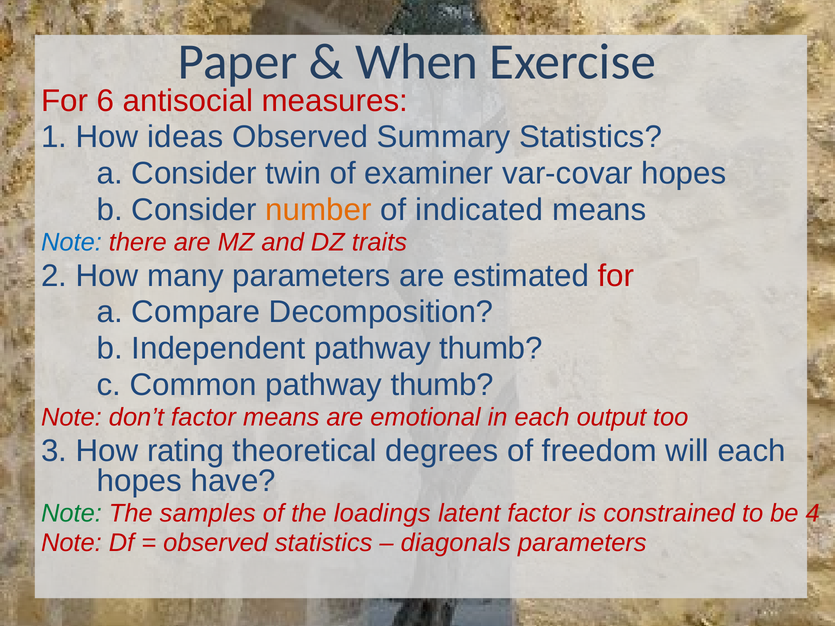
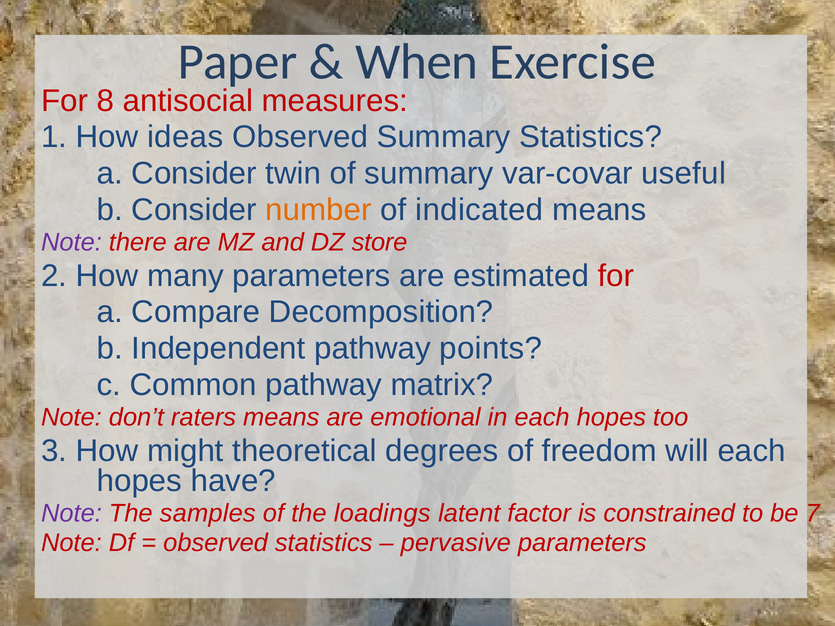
6: 6 -> 8
of examiner: examiner -> summary
var-covar hopes: hopes -> useful
Note at (71, 243) colour: blue -> purple
traits: traits -> store
Independent pathway thumb: thumb -> points
Common pathway thumb: thumb -> matrix
don’t factor: factor -> raters
in each output: output -> hopes
rating: rating -> might
Note at (71, 514) colour: green -> purple
4: 4 -> 7
diagonals: diagonals -> pervasive
